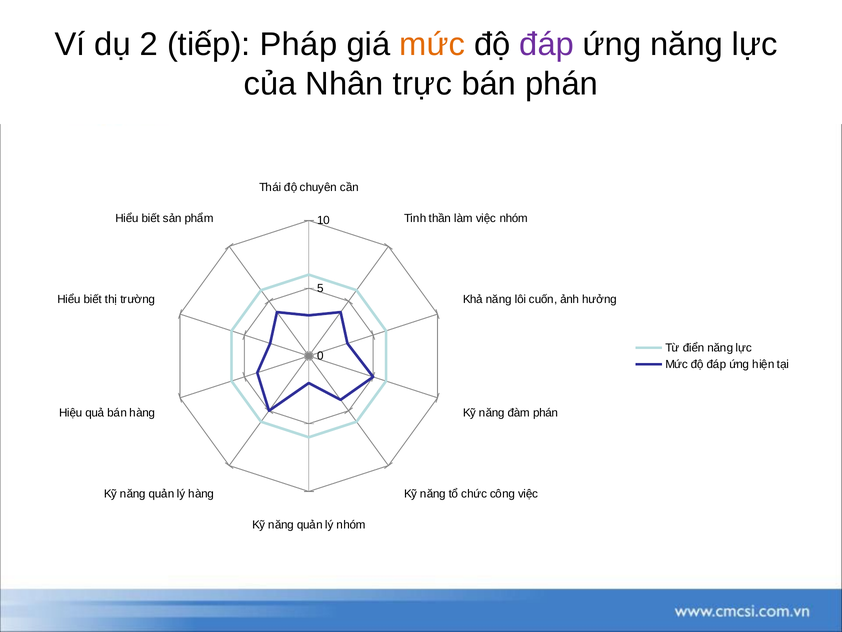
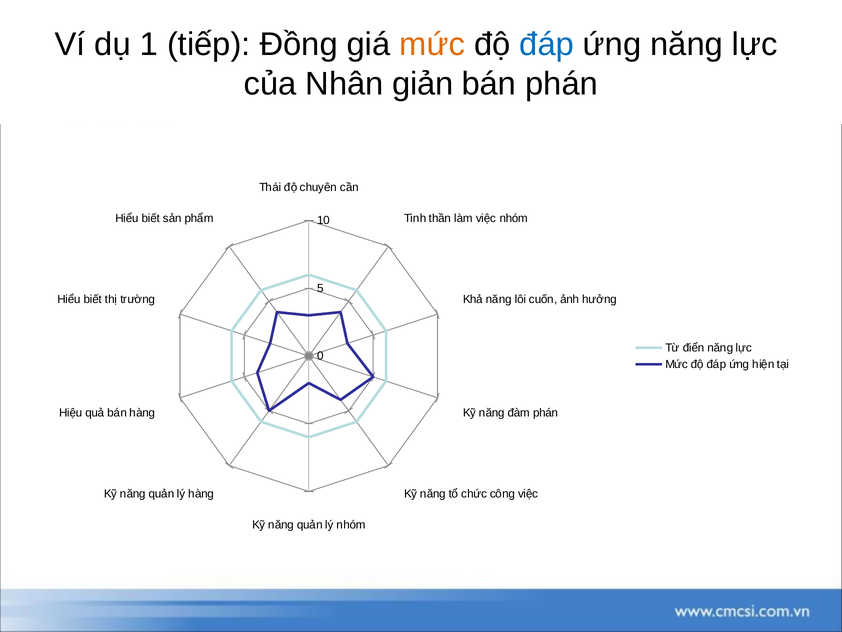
2: 2 -> 1
Pháp: Pháp -> Đồng
đáp at (547, 45) colour: purple -> blue
trực: trực -> giản
